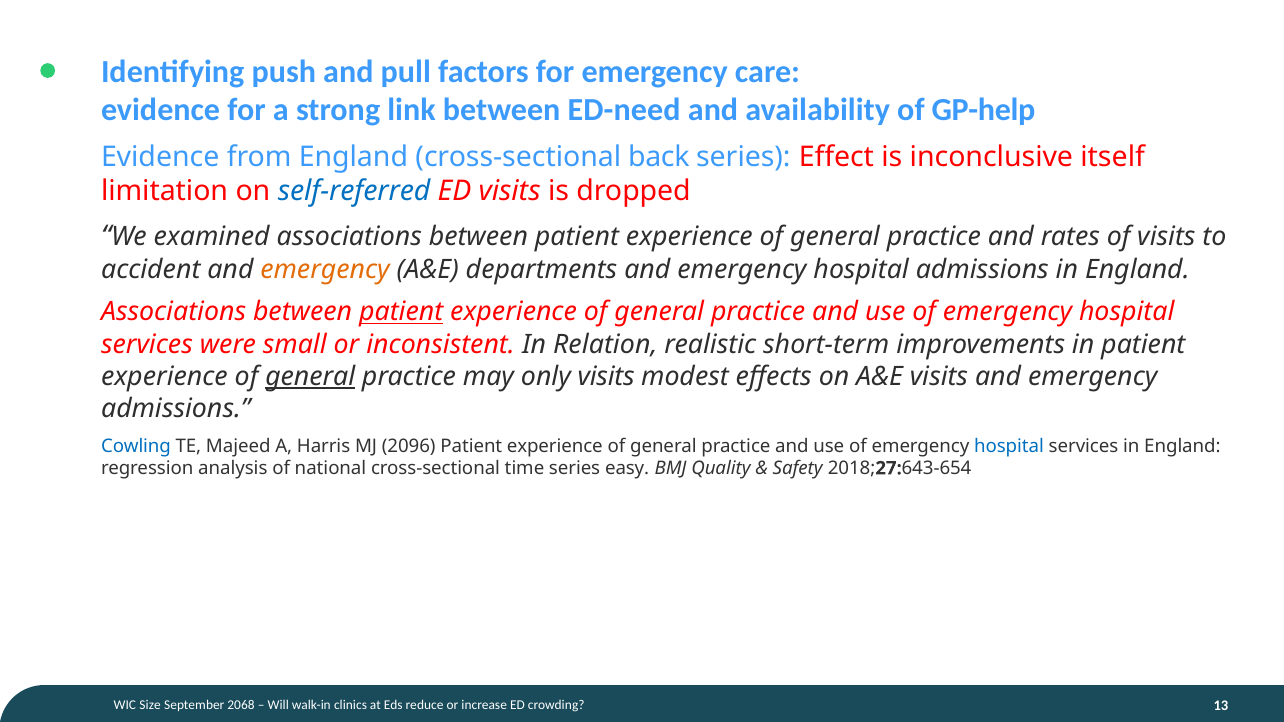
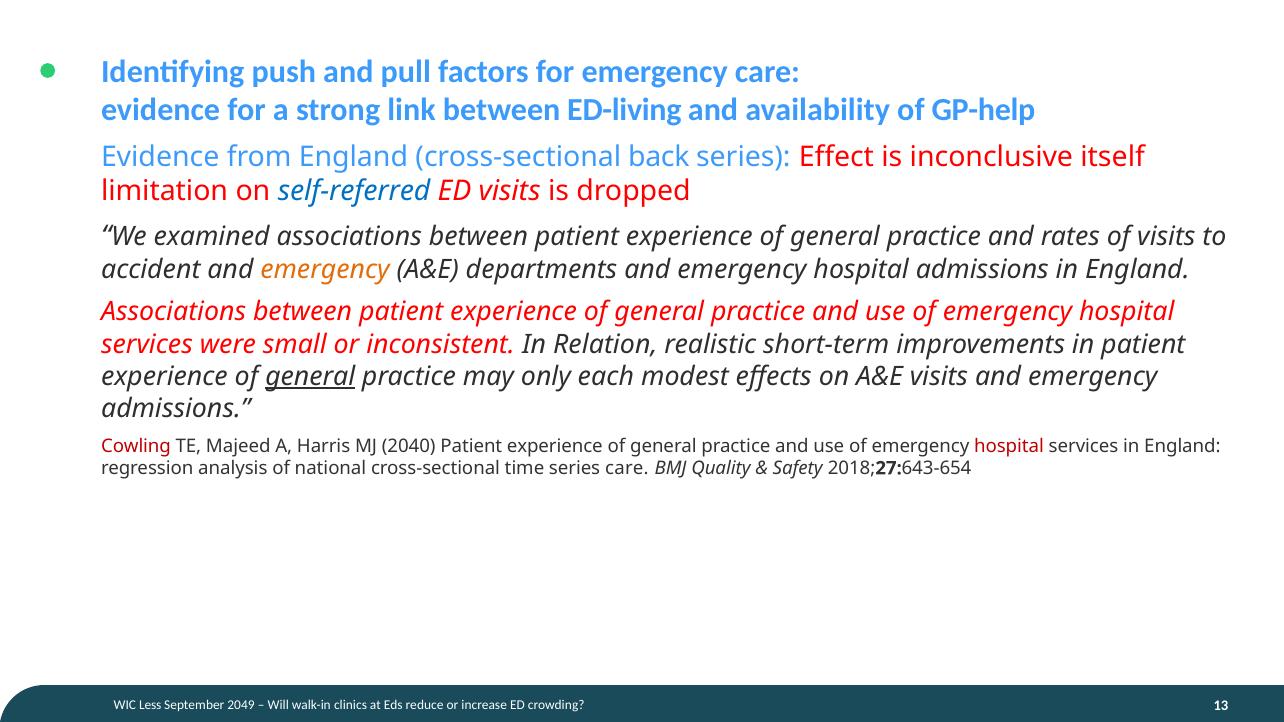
ED-need: ED-need -> ED-living
patient at (401, 312) underline: present -> none
only visits: visits -> each
Cowling colour: blue -> red
2096: 2096 -> 2040
hospital at (1009, 446) colour: blue -> red
series easy: easy -> care
Size: Size -> Less
2068: 2068 -> 2049
